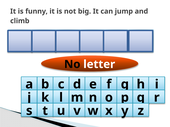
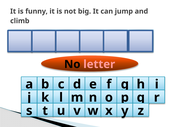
letter colour: white -> pink
